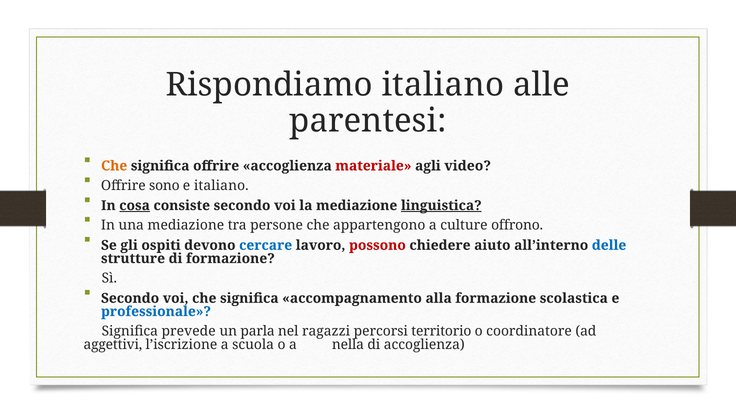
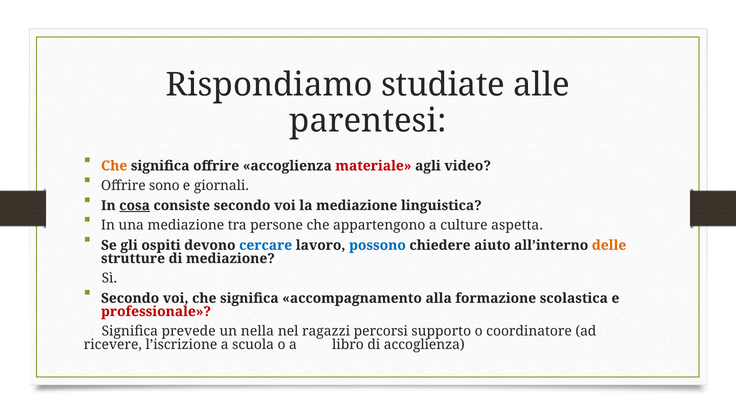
Rispondiamo italiano: italiano -> studiate
e italiano: italiano -> giornali
linguistica underline: present -> none
offrono: offrono -> aspetta
possono colour: red -> blue
delle colour: blue -> orange
di formazione: formazione -> mediazione
professionale colour: blue -> red
parla: parla -> nella
territorio: territorio -> supporto
aggettivi: aggettivi -> ricevere
nella: nella -> libro
